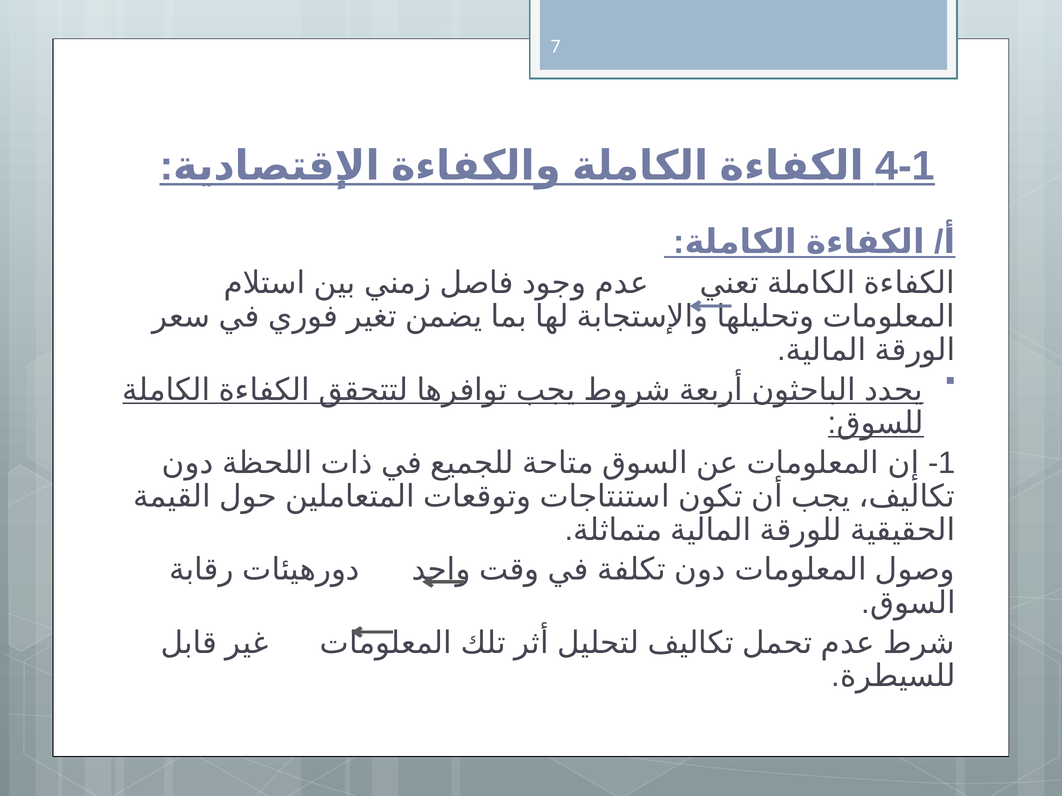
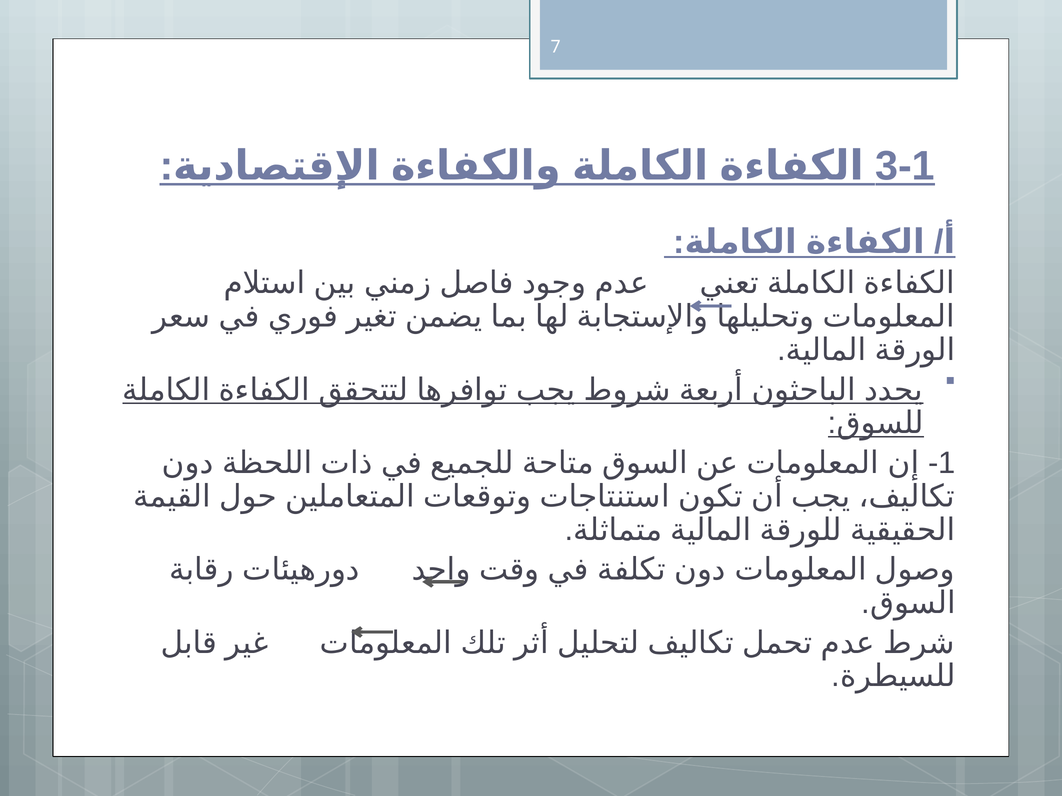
4-1: 4-1 -> 3-1
